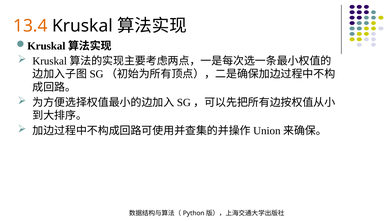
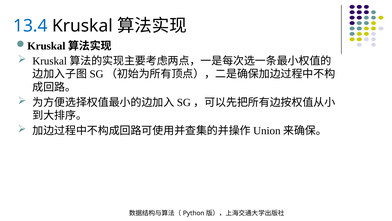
13.4 colour: orange -> blue
